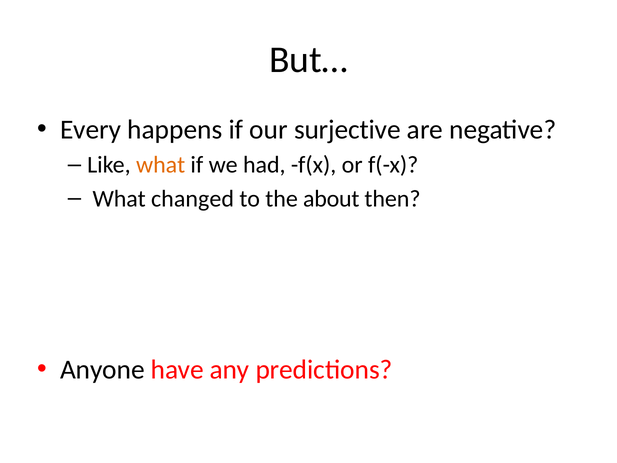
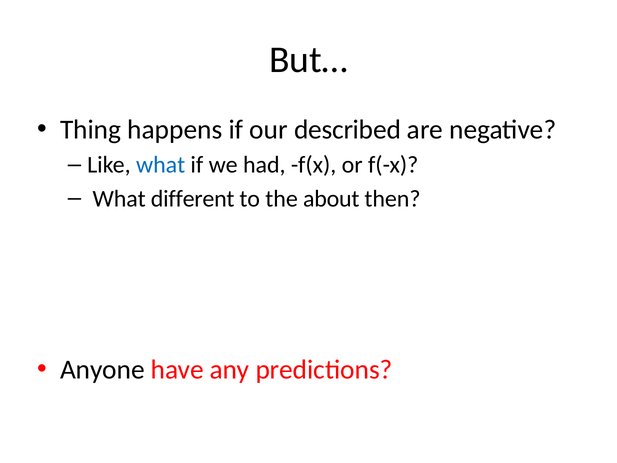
Every: Every -> Thing
surjective: surjective -> described
what at (161, 165) colour: orange -> blue
changed: changed -> different
